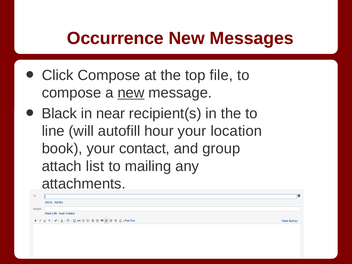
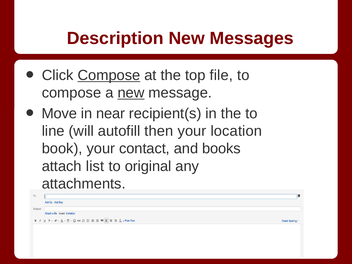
Occurrence: Occurrence -> Description
Compose at (109, 75) underline: none -> present
Black: Black -> Move
hour: hour -> then
group: group -> books
mailing: mailing -> original
